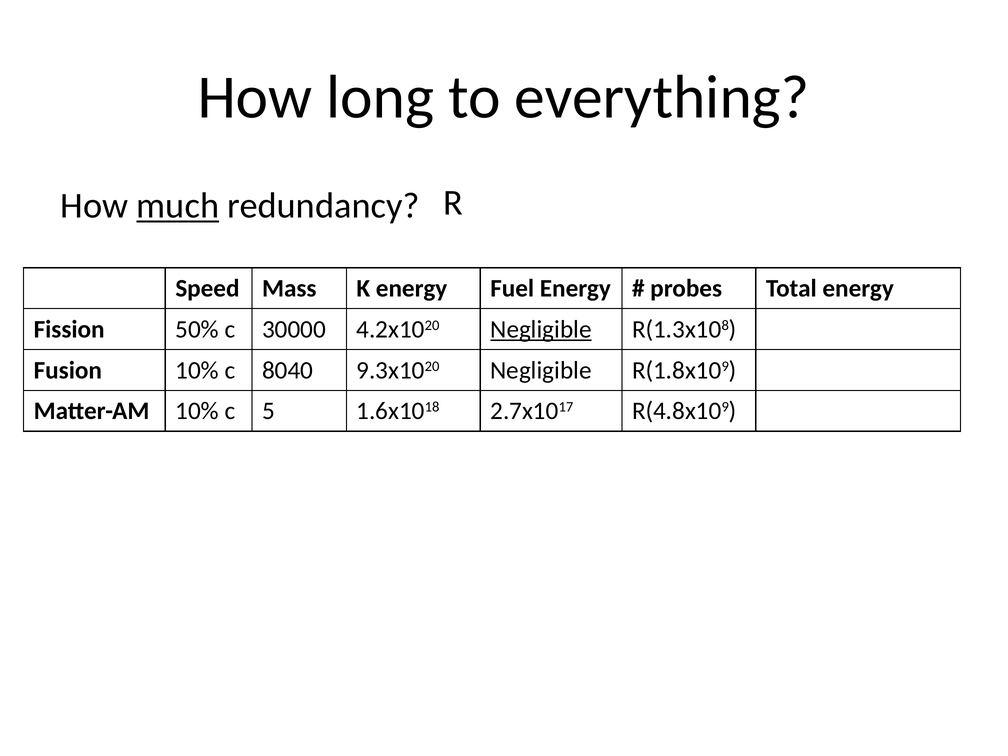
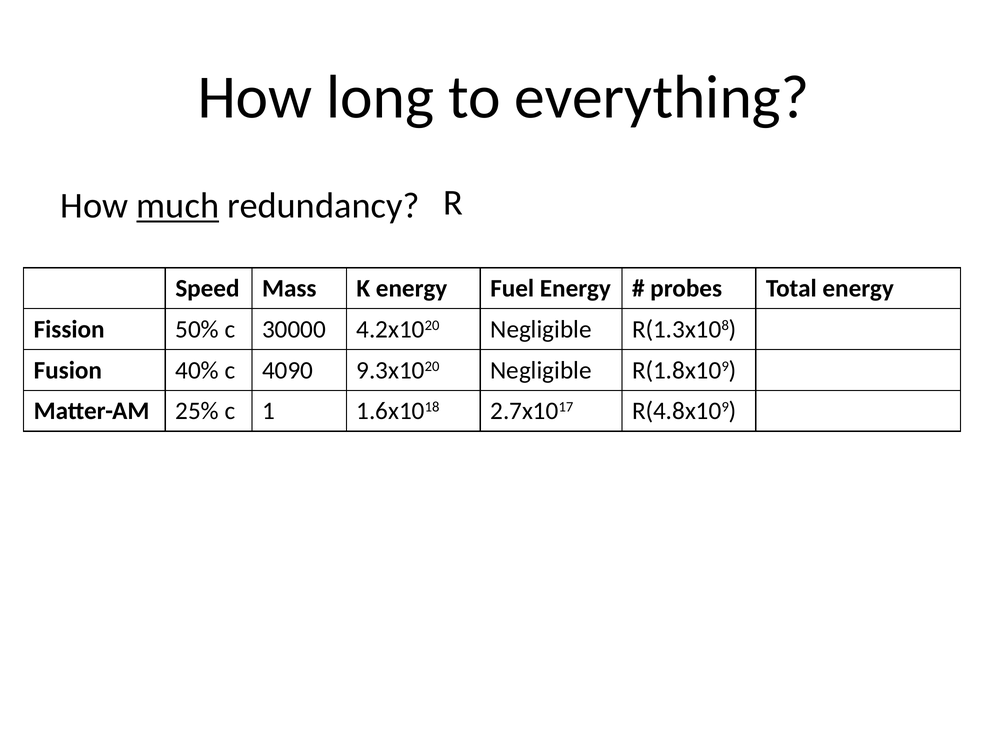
Negligible at (541, 329) underline: present -> none
Fusion 10%: 10% -> 40%
8040: 8040 -> 4090
Matter-AM 10%: 10% -> 25%
5: 5 -> 1
